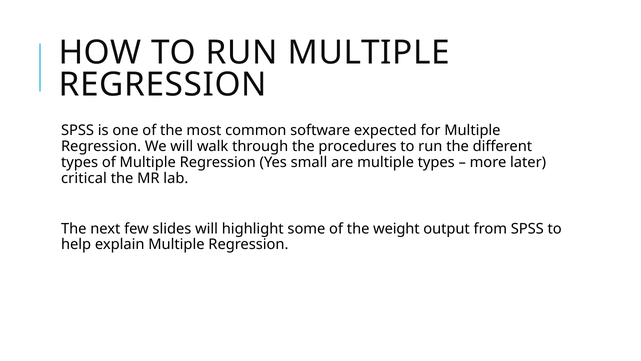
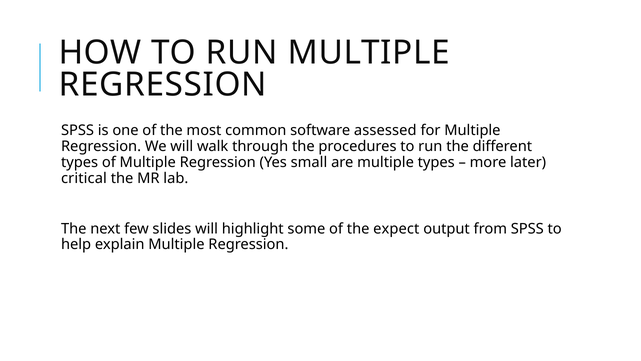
expected: expected -> assessed
weight: weight -> expect
